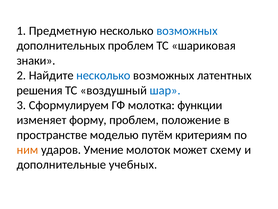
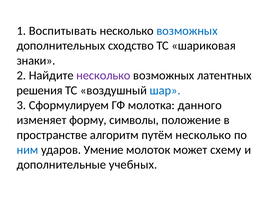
Предметную: Предметную -> Воспитывать
дополнительных проблем: проблем -> сходство
несколько at (103, 75) colour: blue -> purple
функции: функции -> данного
форму проблем: проблем -> символы
моделью: моделью -> алгоритм
путём критериям: критериям -> несколько
ним colour: orange -> blue
